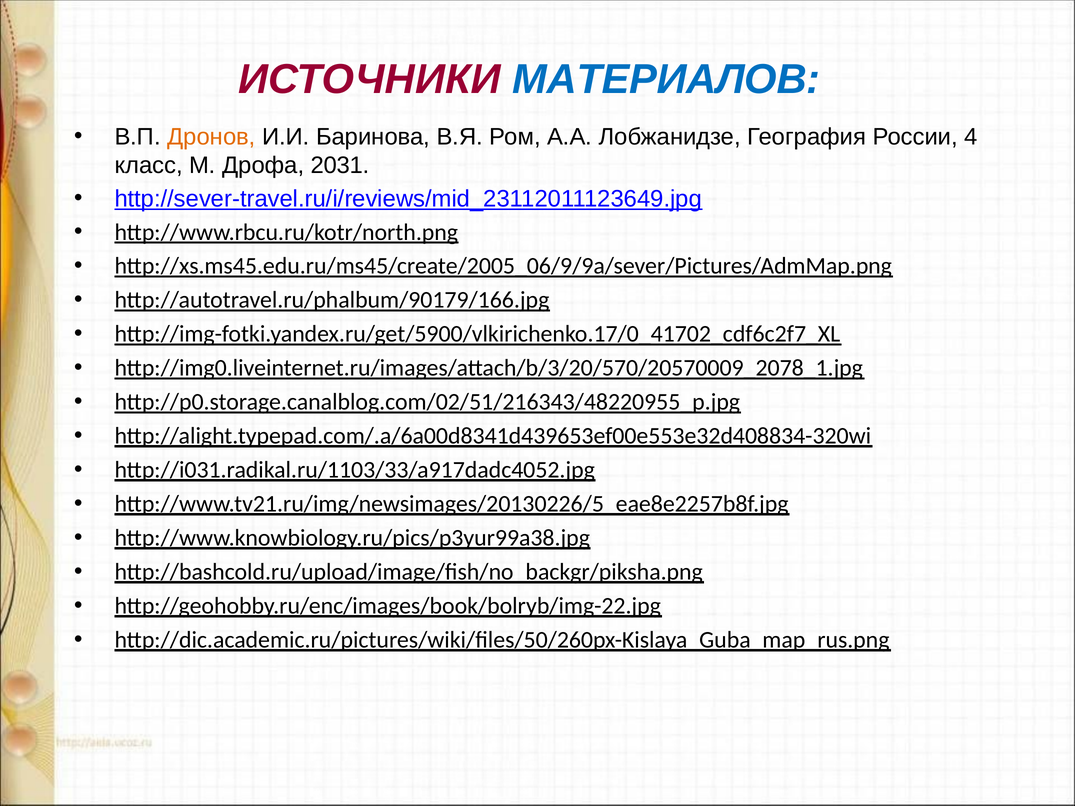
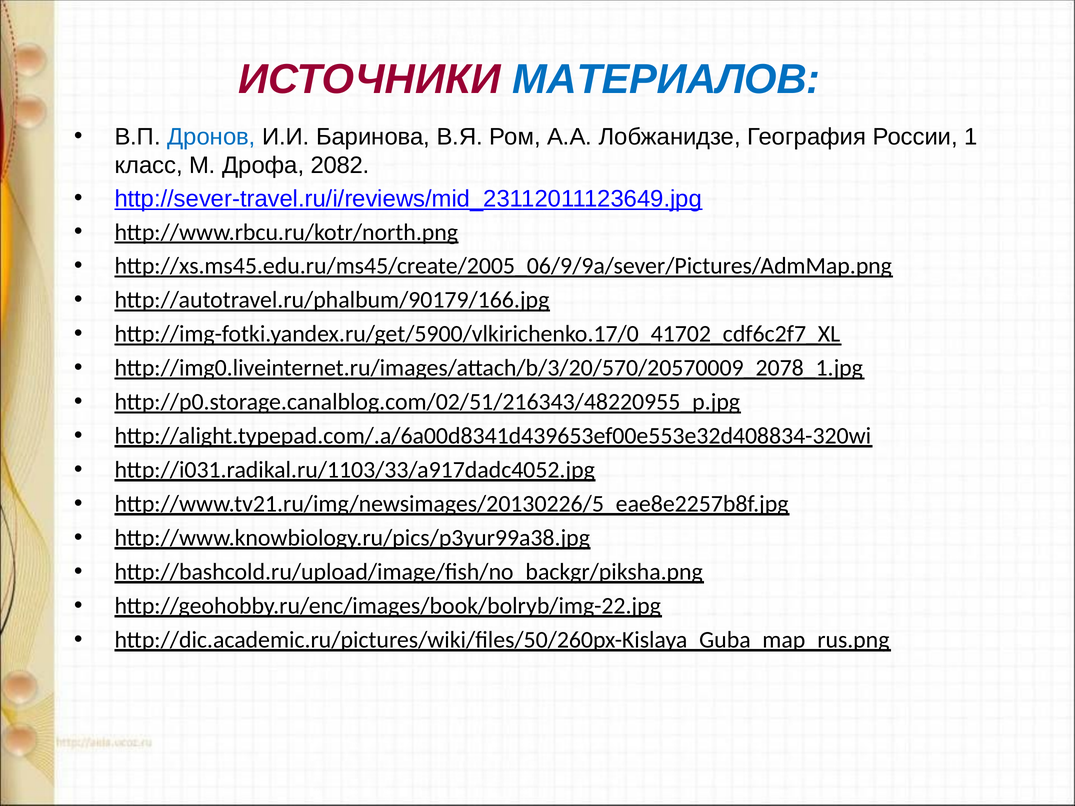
Дронов colour: orange -> blue
4: 4 -> 1
2031: 2031 -> 2082
